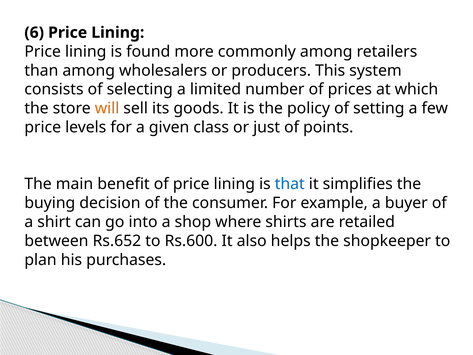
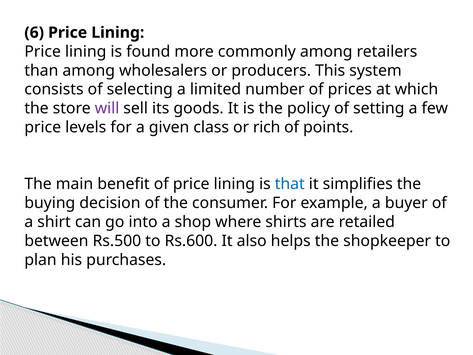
will colour: orange -> purple
just: just -> rich
Rs.652: Rs.652 -> Rs.500
